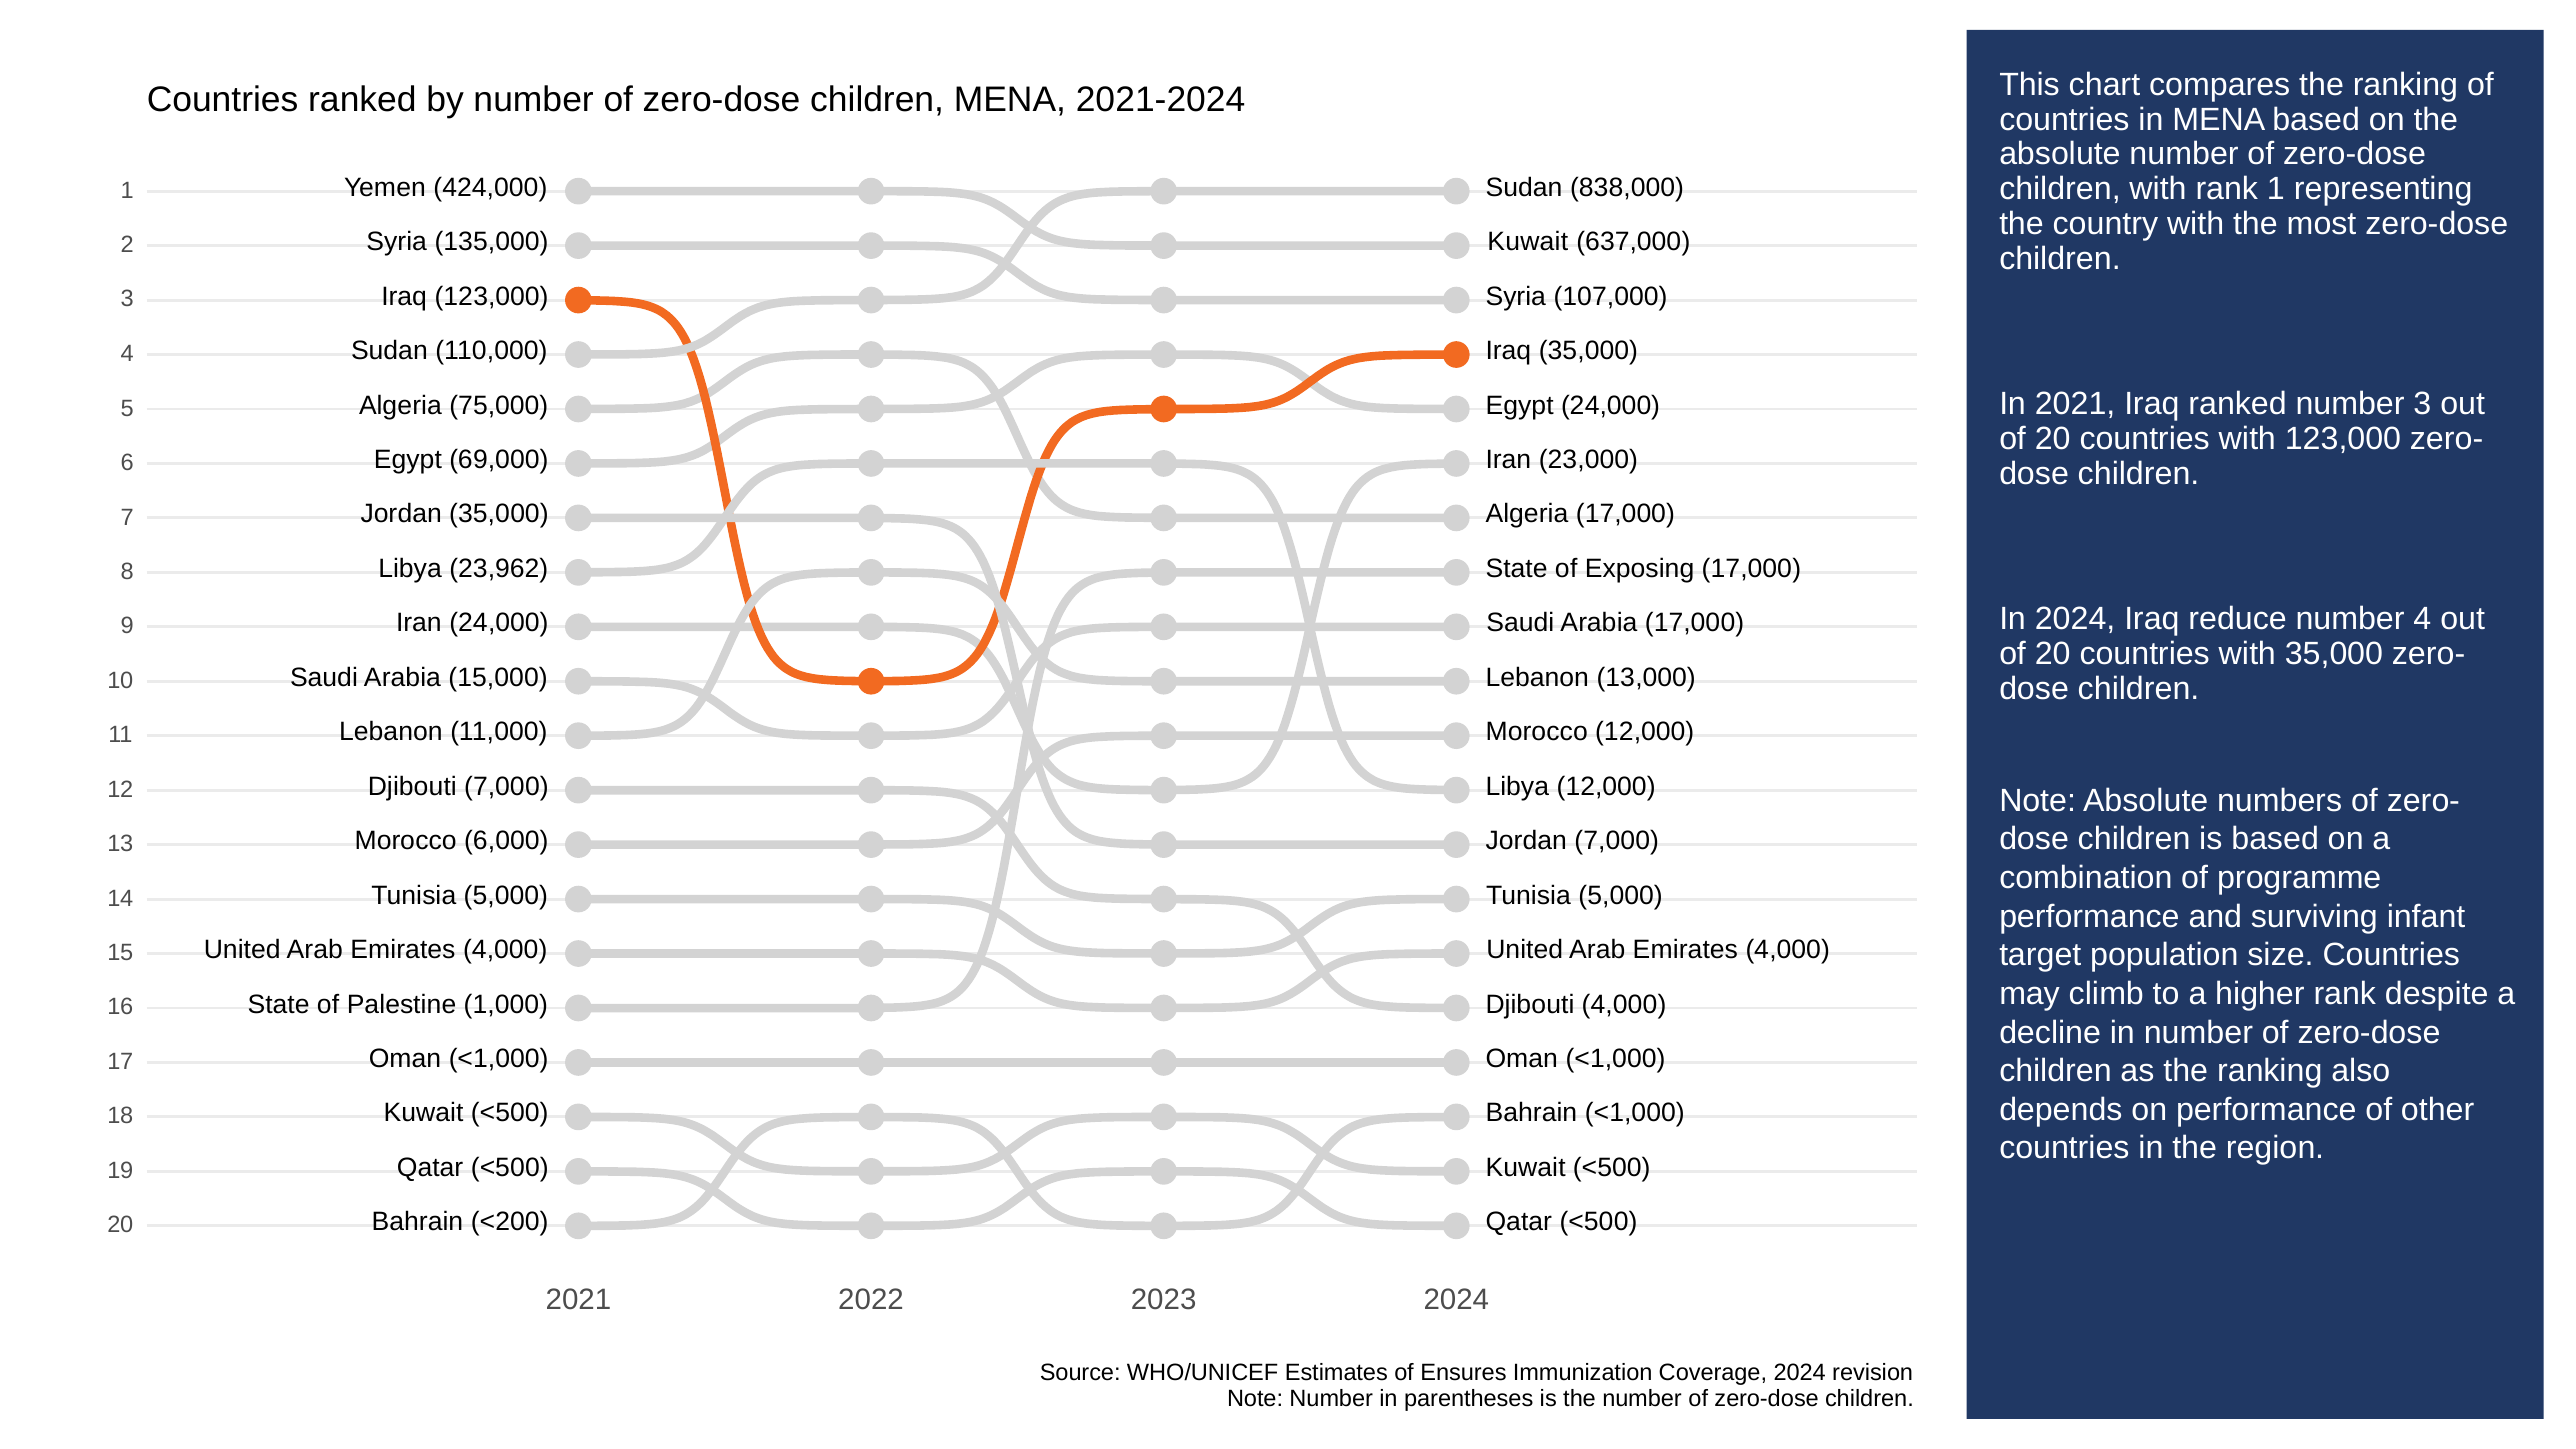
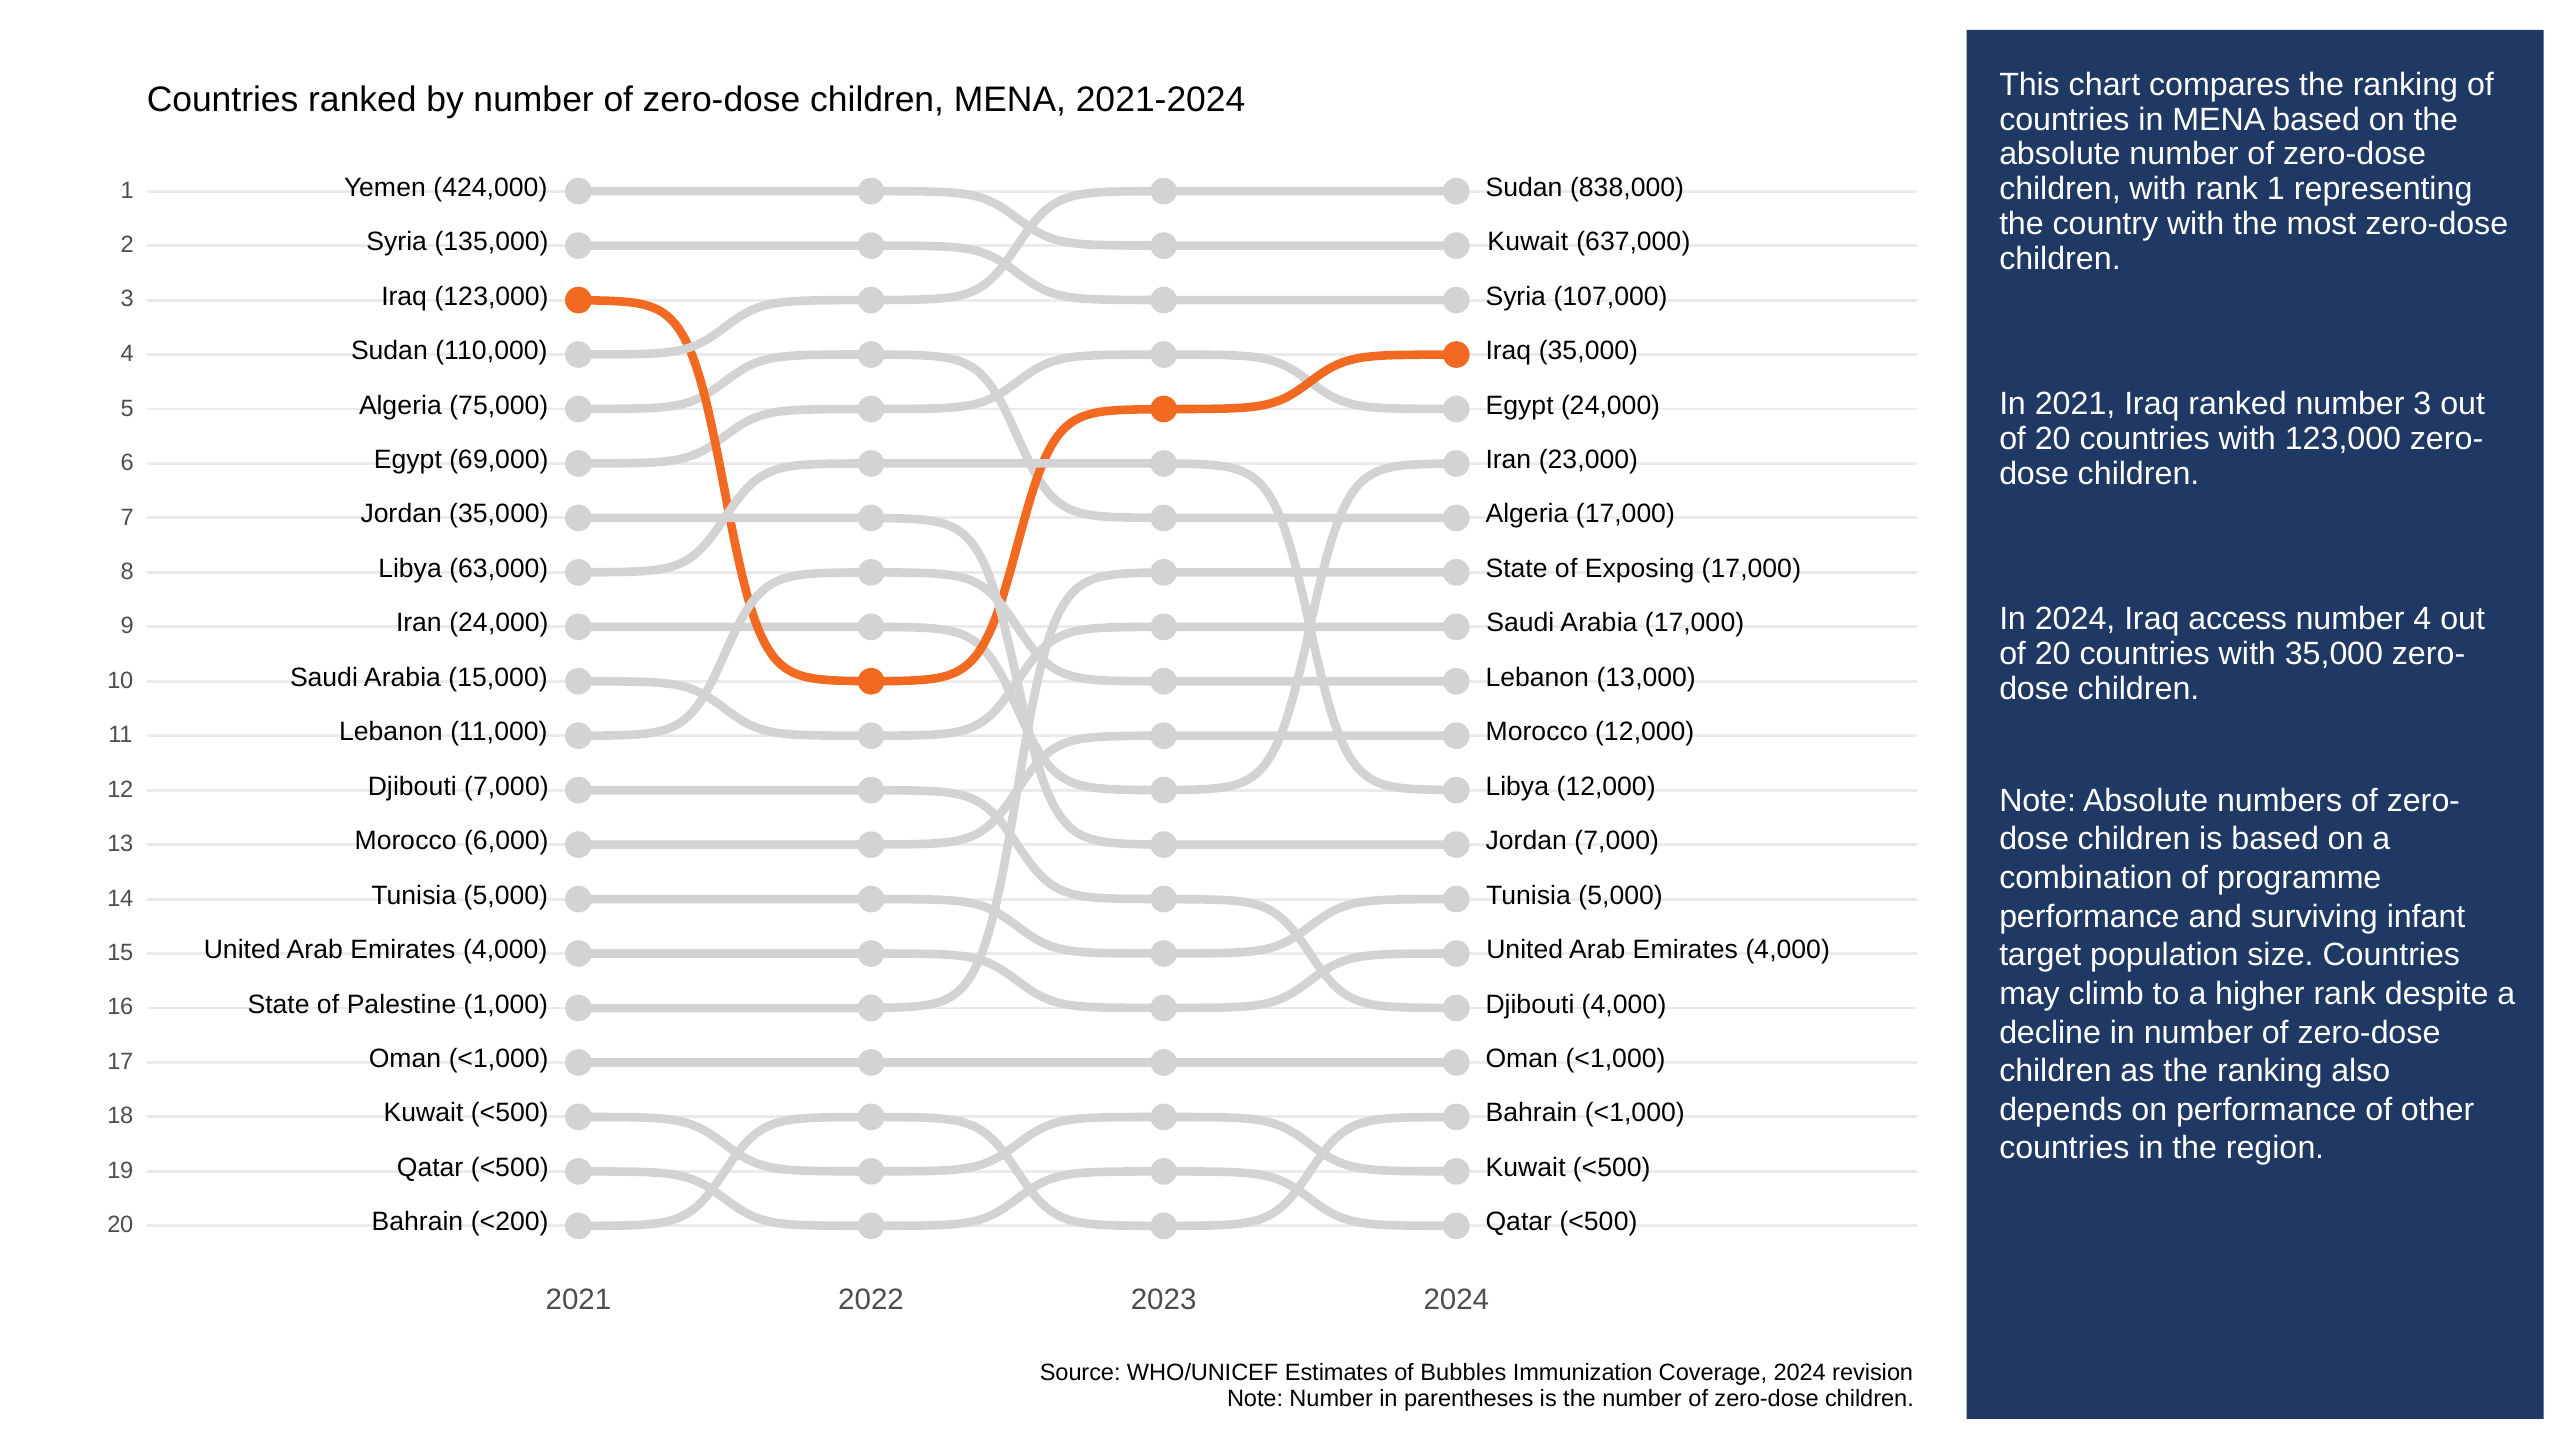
23,962: 23,962 -> 63,000
reduce: reduce -> access
Ensures: Ensures -> Bubbles
